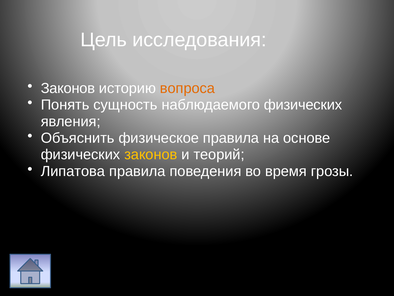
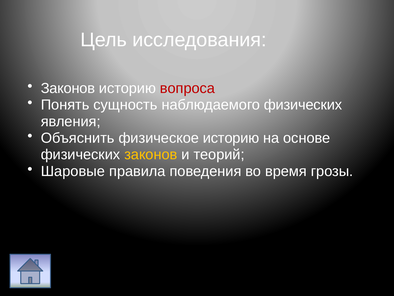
вопроса colour: orange -> red
физическое правила: правила -> историю
Липатова: Липатова -> Шаровые
